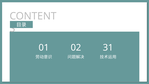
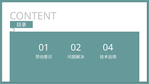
31: 31 -> 04
